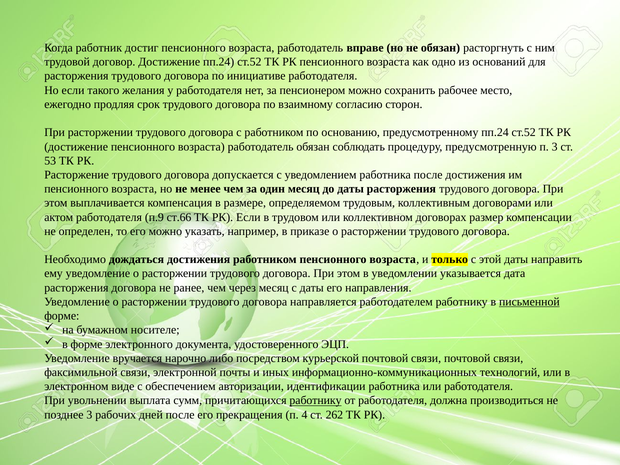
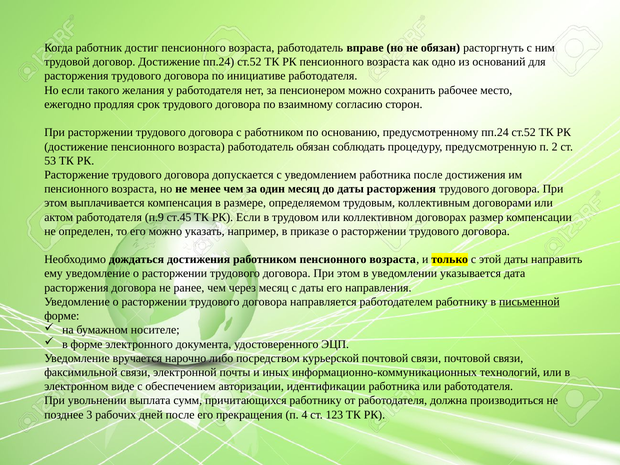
п 3: 3 -> 2
ст.66: ст.66 -> ст.45
работнику at (316, 401) underline: present -> none
262: 262 -> 123
